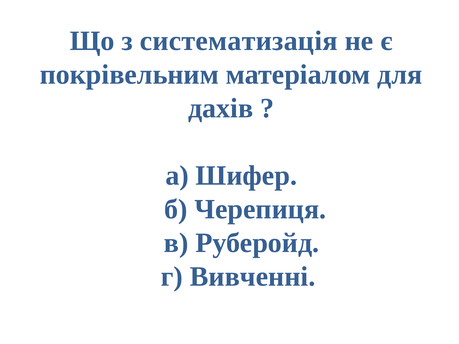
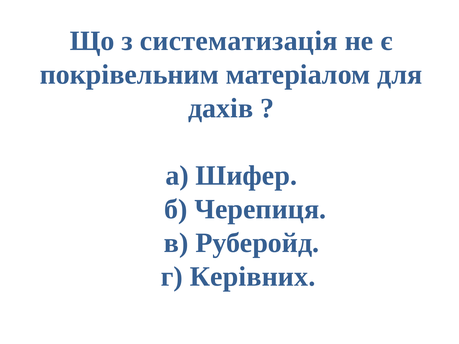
Вивченні: Вивченні -> Керівних
